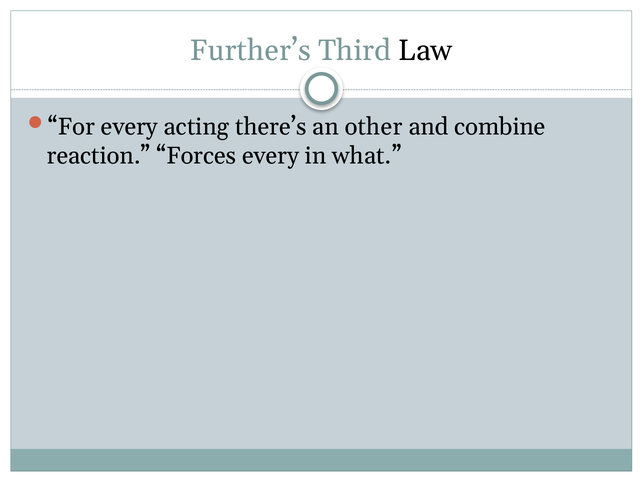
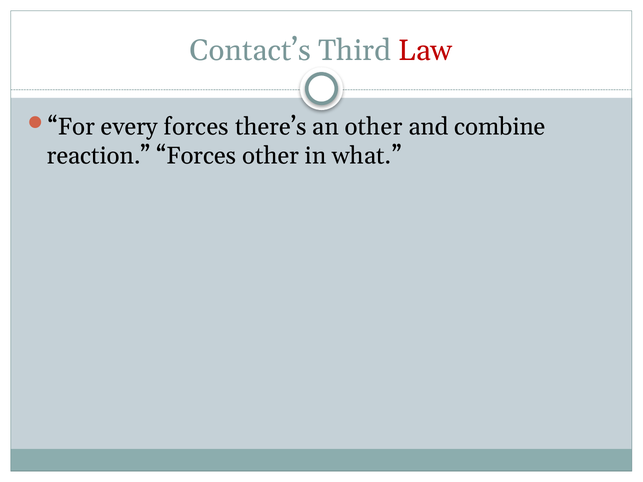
Further’s: Further’s -> Contact’s
Law colour: black -> red
every acting: acting -> forces
Forces every: every -> other
